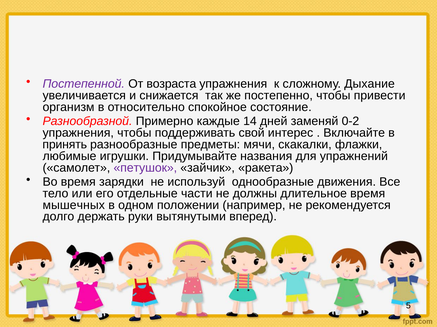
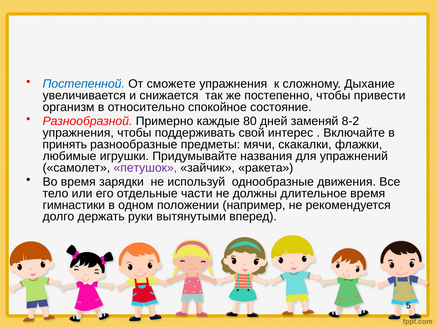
Постепенной colour: purple -> blue
возраста: возраста -> сможете
14: 14 -> 80
0-2: 0-2 -> 8-2
мышечных: мышечных -> гимнастики
